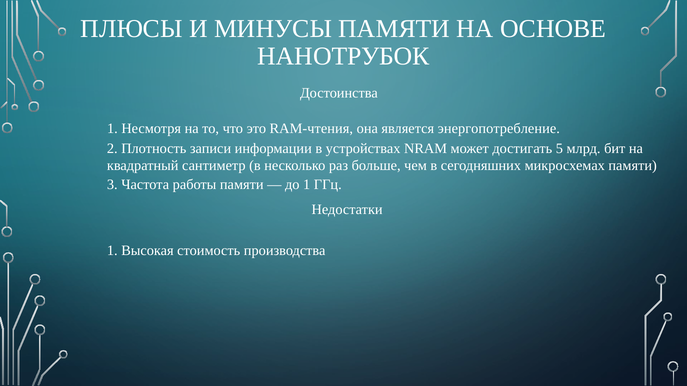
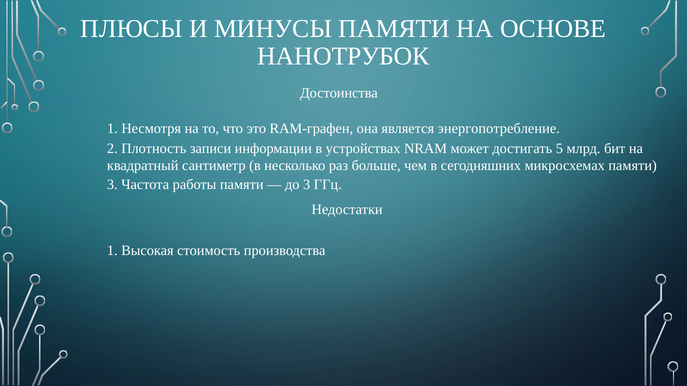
RAM-чтения: RAM-чтения -> RAM-графен
до 1: 1 -> 3
